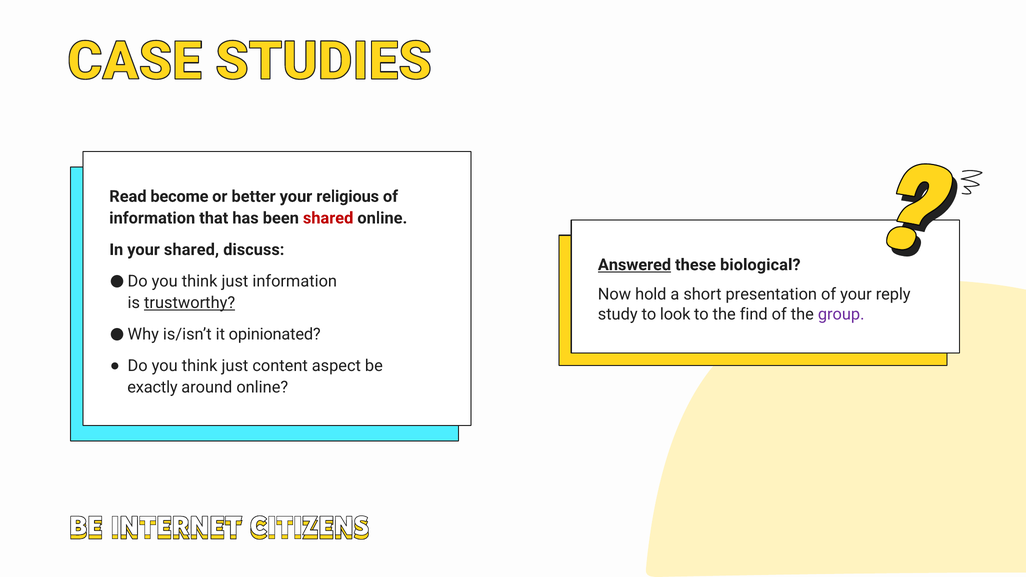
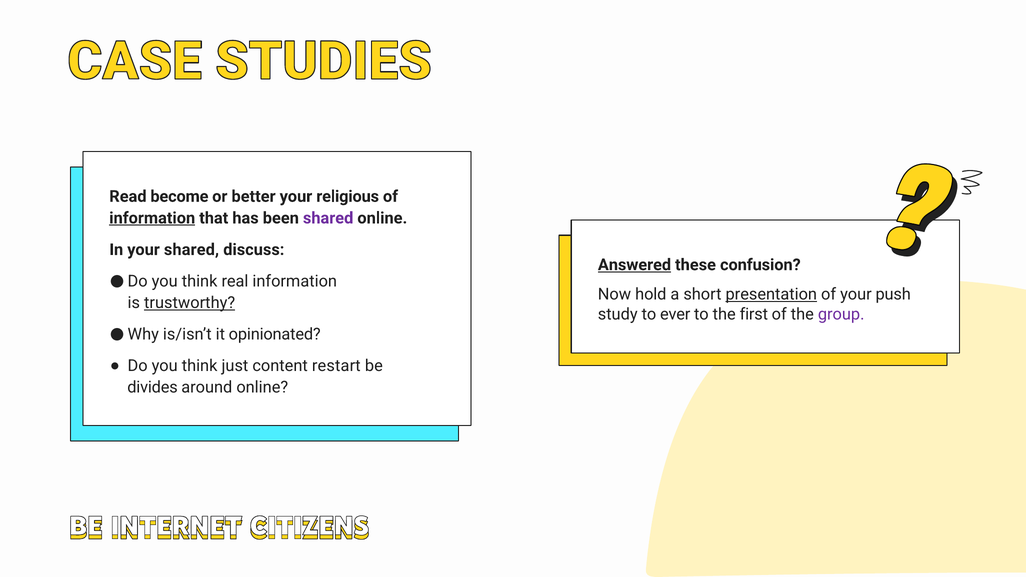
information at (152, 218) underline: none -> present
shared at (328, 218) colour: red -> purple
biological: biological -> confusion
just at (235, 281): just -> real
presentation underline: none -> present
reply: reply -> push
look: look -> ever
find: find -> first
aspect: aspect -> restart
exactly: exactly -> divides
